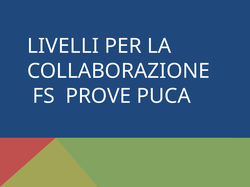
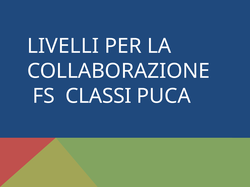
PROVE: PROVE -> CLASSI
